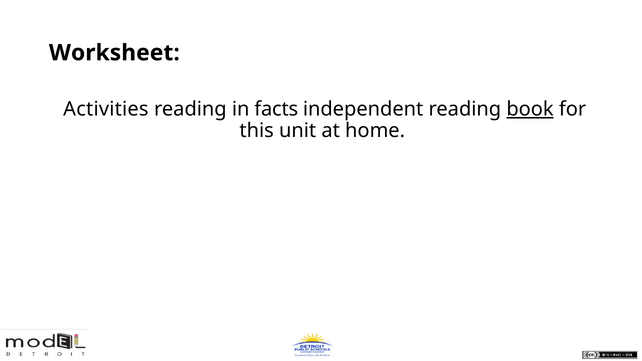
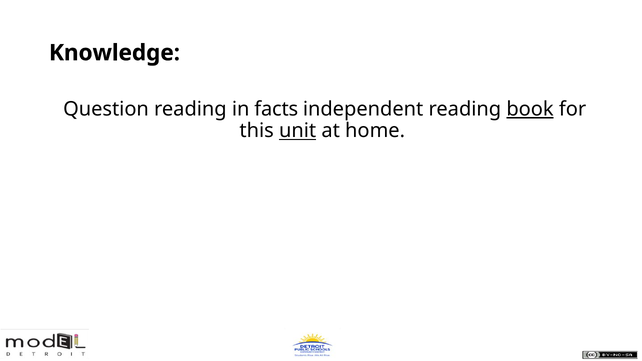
Worksheet: Worksheet -> Knowledge
Activities: Activities -> Question
unit underline: none -> present
